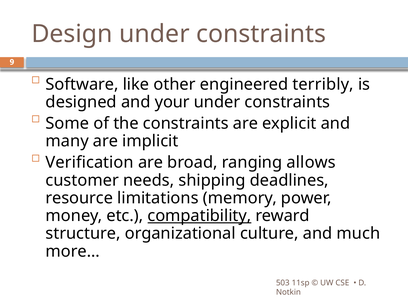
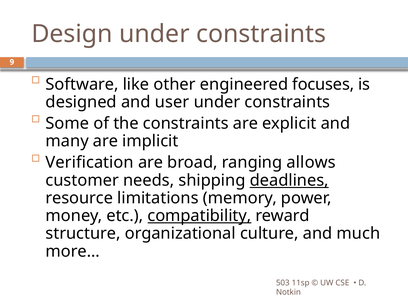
terribly: terribly -> focuses
your: your -> user
deadlines underline: none -> present
